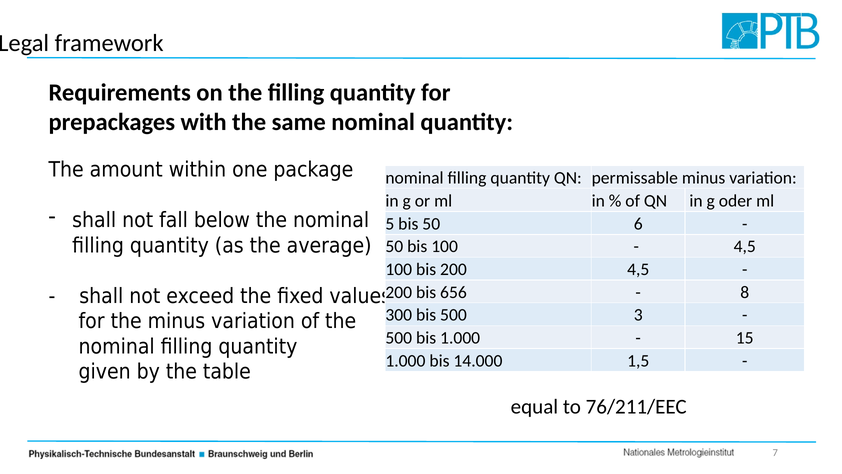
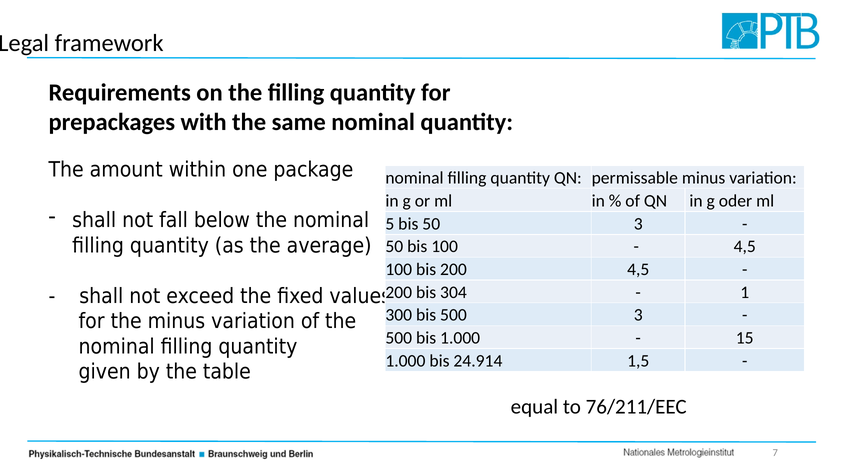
50 6: 6 -> 3
656: 656 -> 304
8: 8 -> 1
14.000: 14.000 -> 24.914
